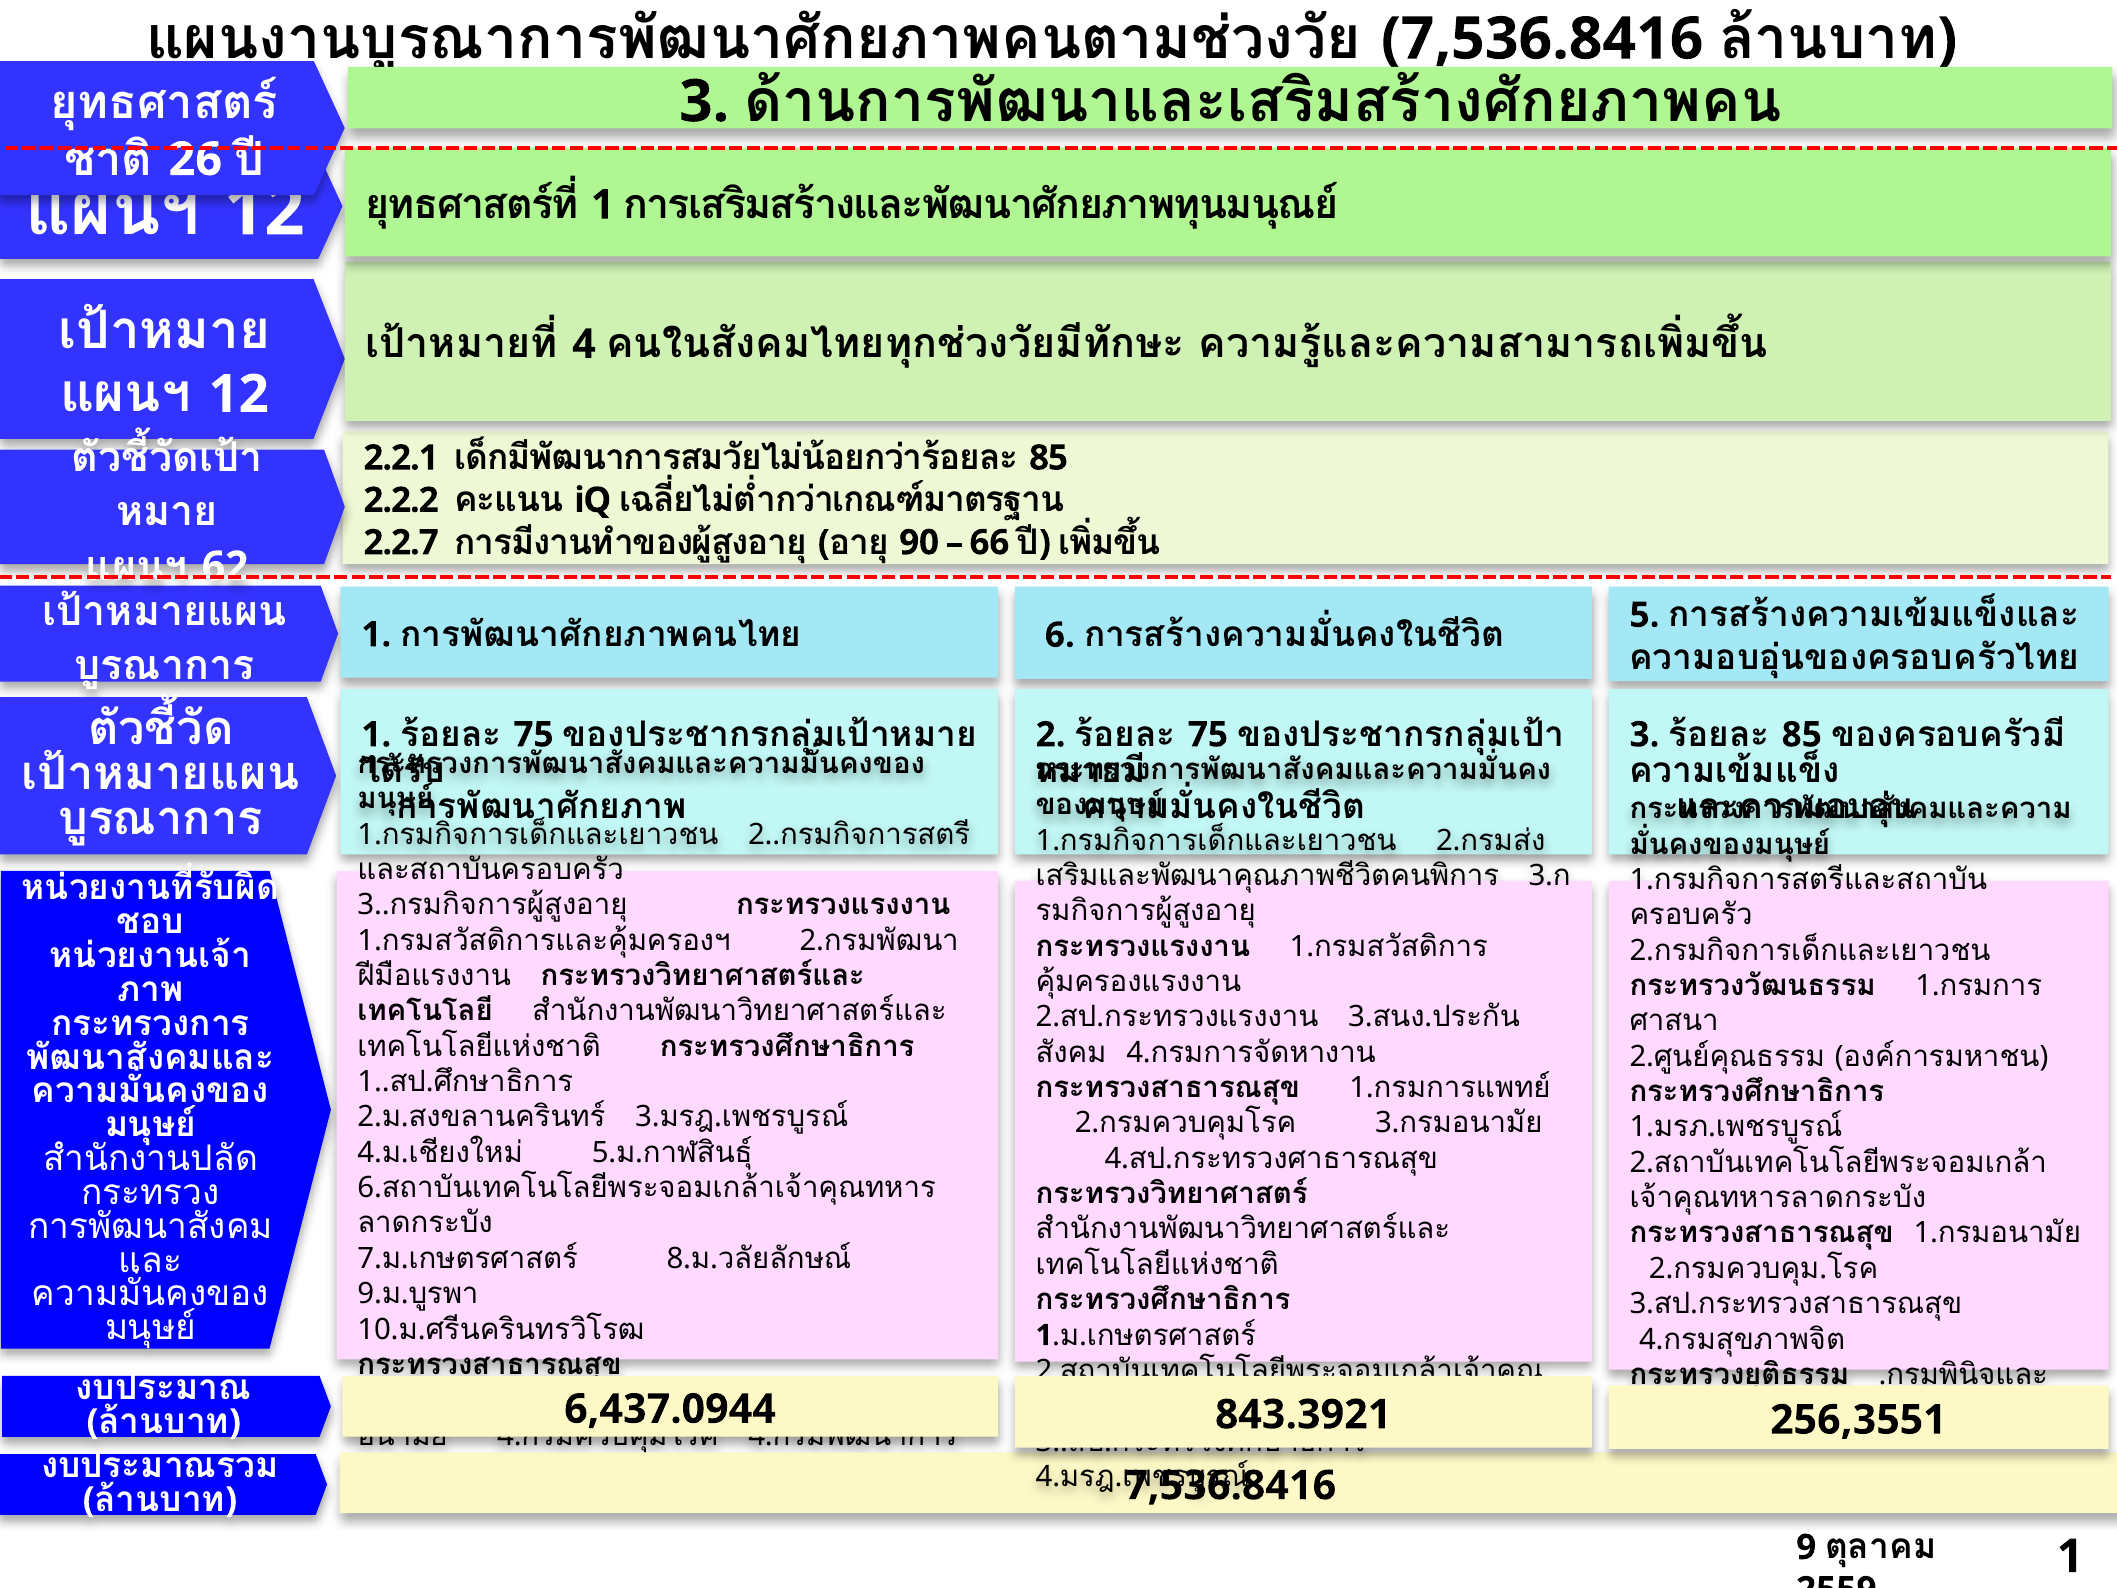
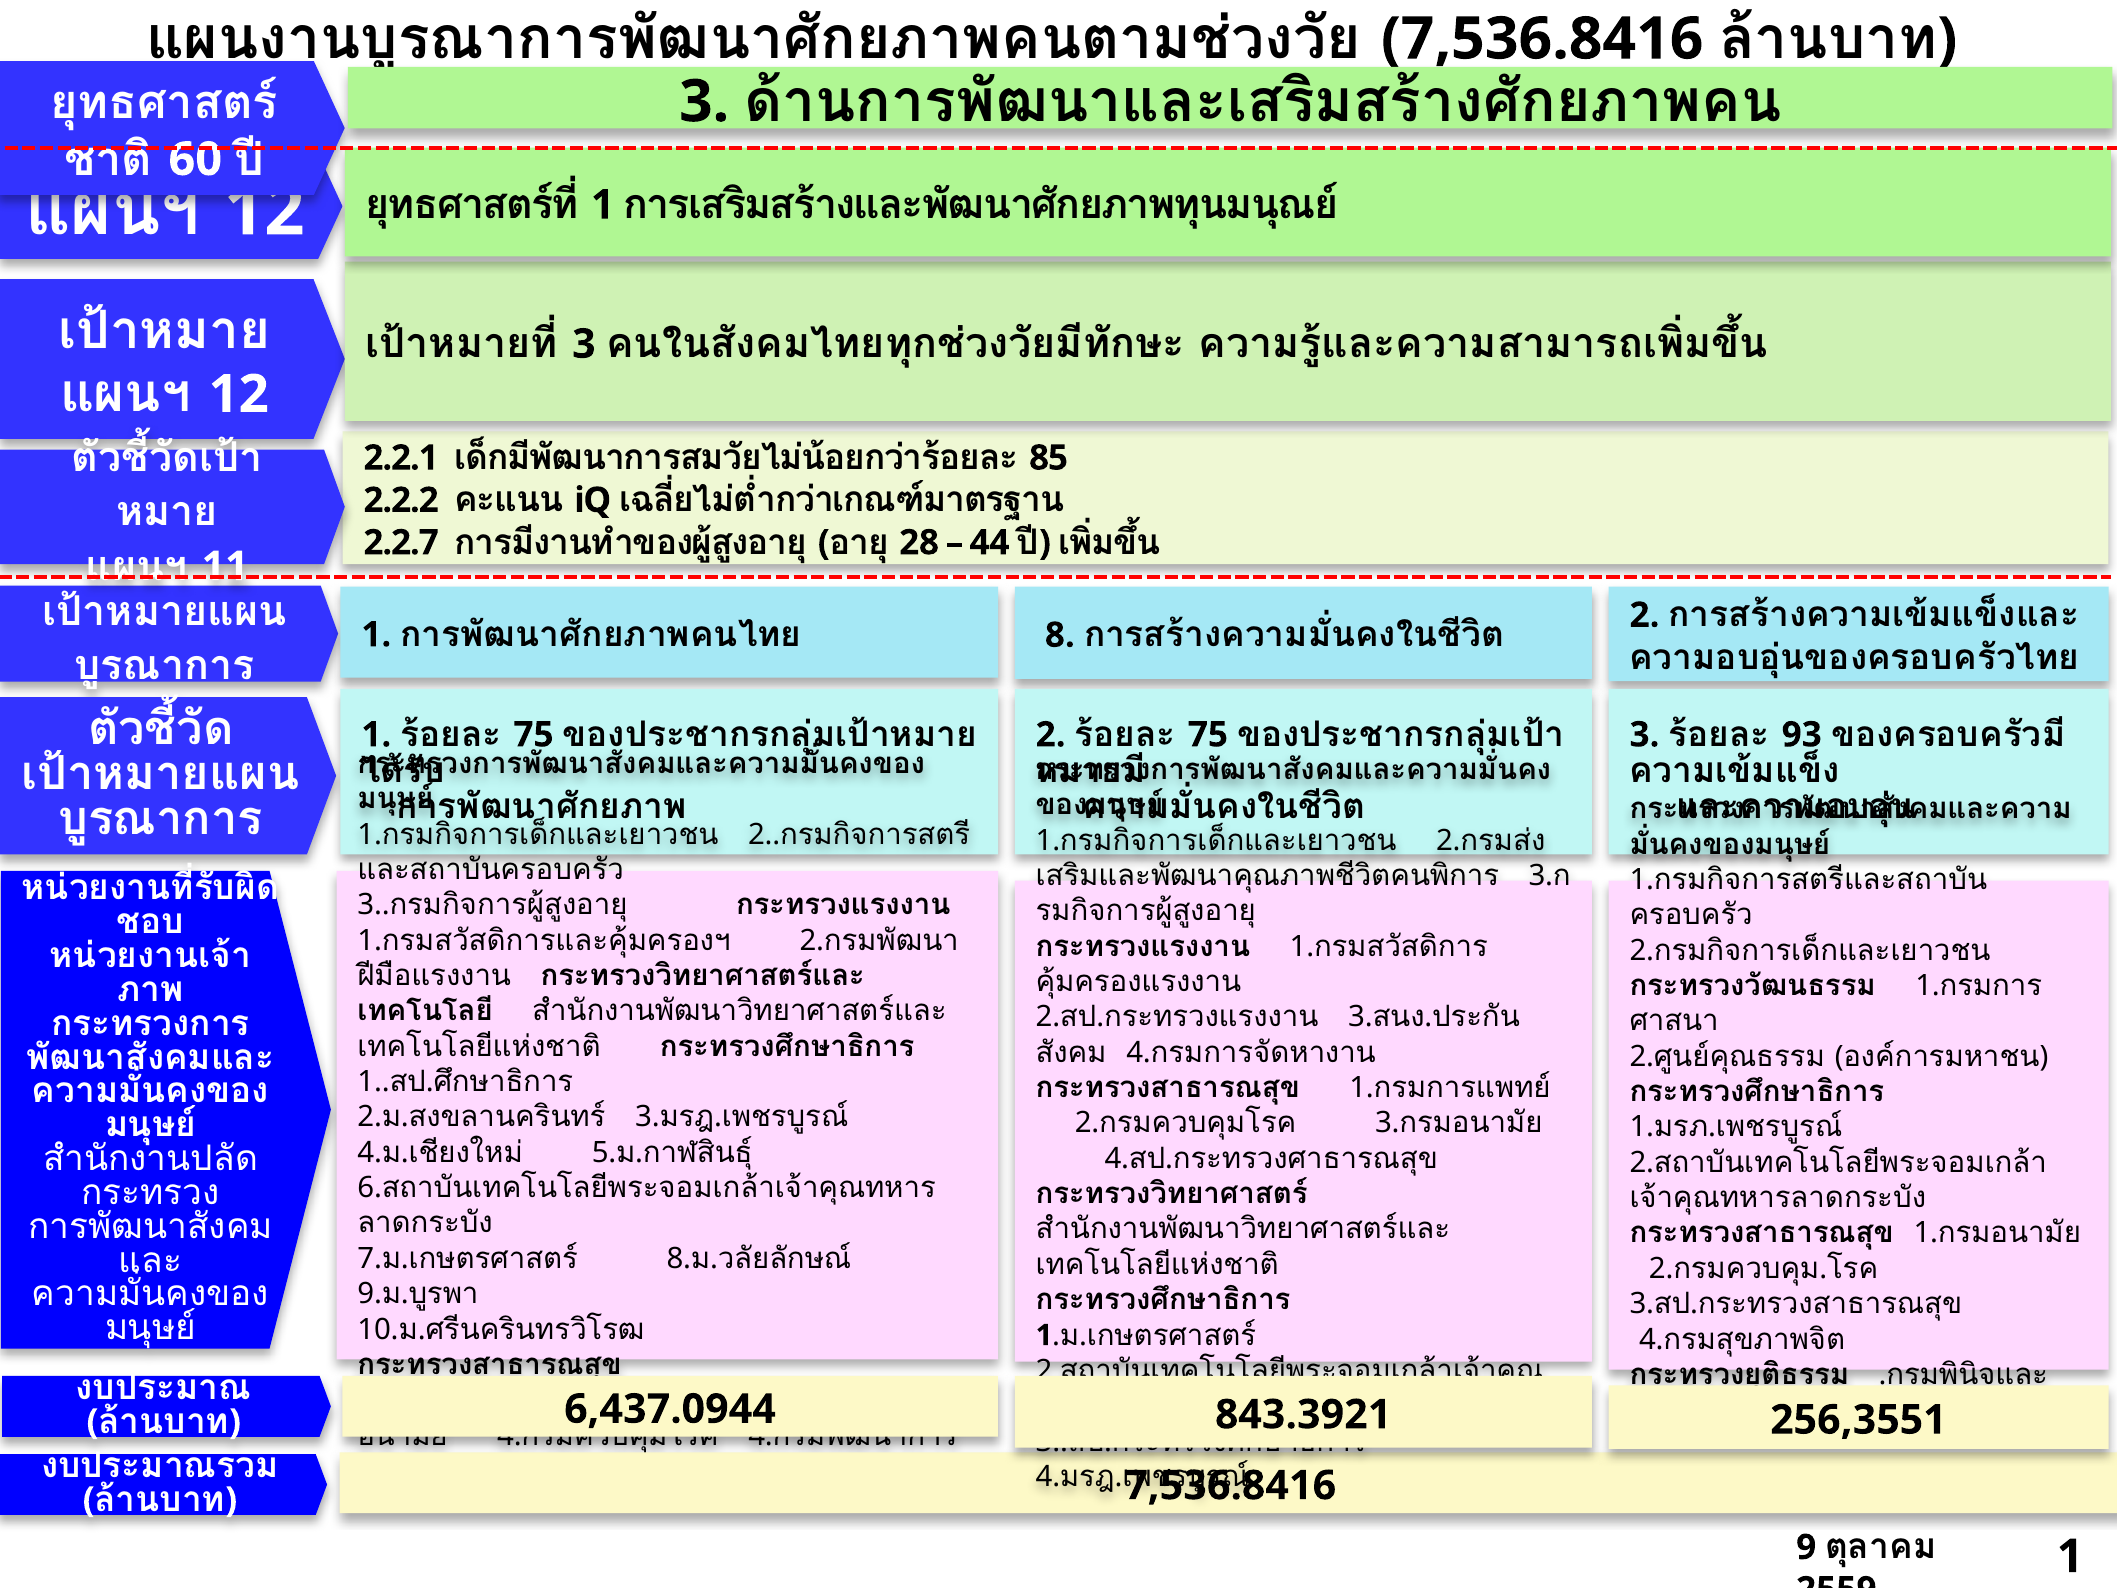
26: 26 -> 60
4 at (584, 344): 4 -> 3
90: 90 -> 28
66: 66 -> 44
62: 62 -> 11
6: 6 -> 8
5 at (1645, 615): 5 -> 2
85 at (1802, 735): 85 -> 93
